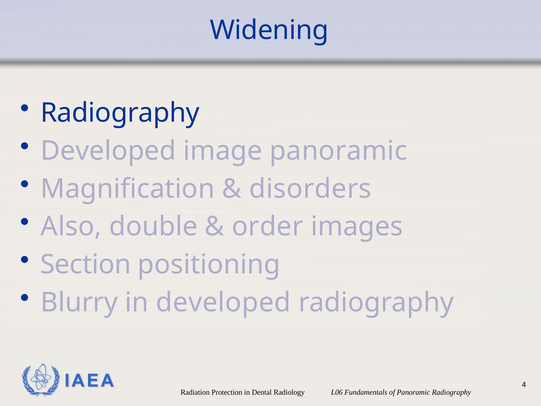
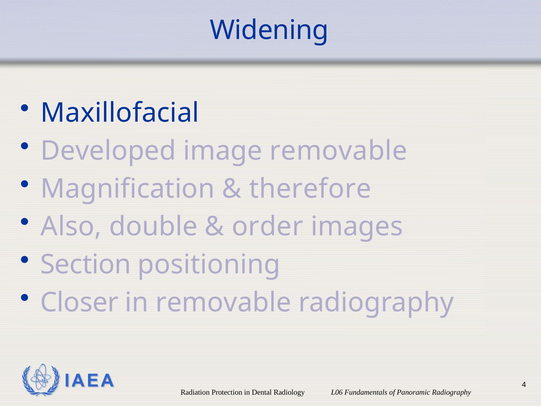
Radiography at (120, 113): Radiography -> Maxillofacial
image panoramic: panoramic -> removable
disorders: disorders -> therefore
Blurry: Blurry -> Closer
in developed: developed -> removable
